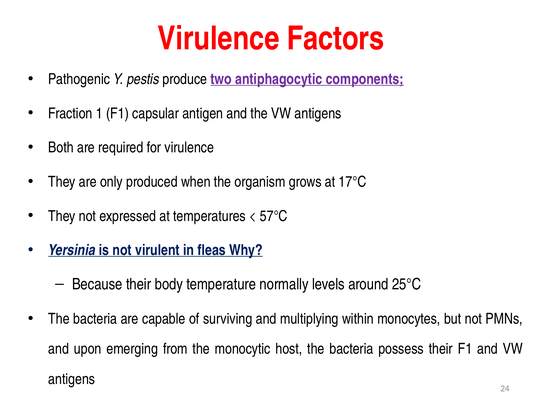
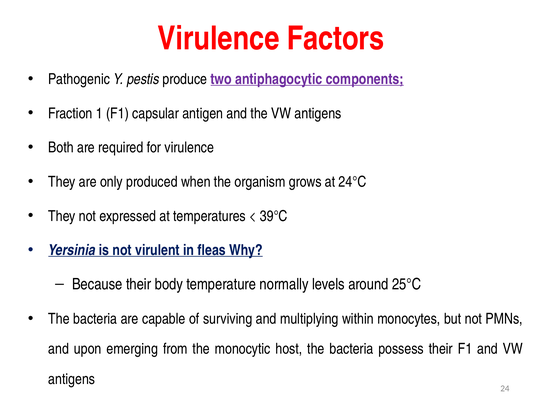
17°C: 17°C -> 24°C
57°C: 57°C -> 39°C
